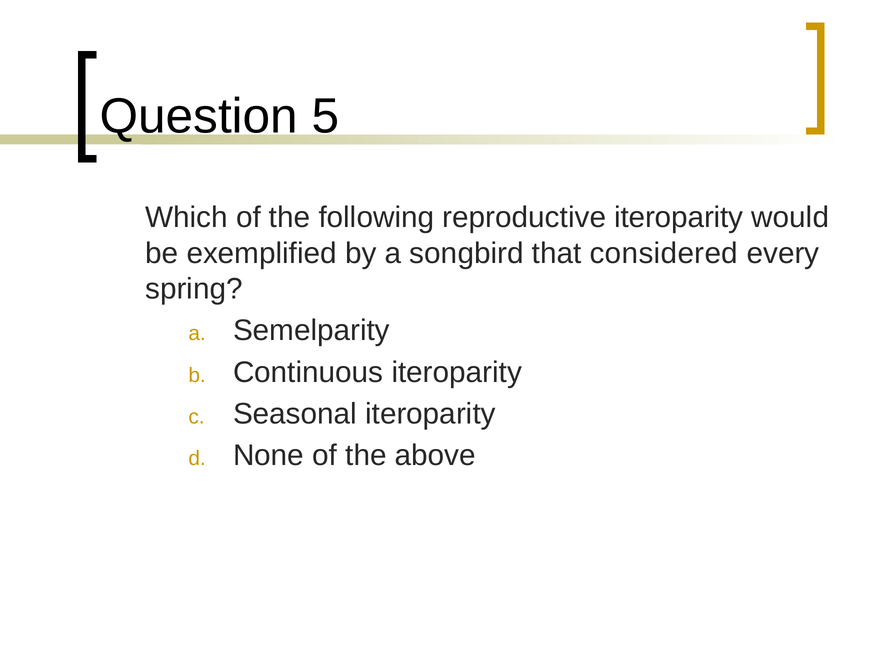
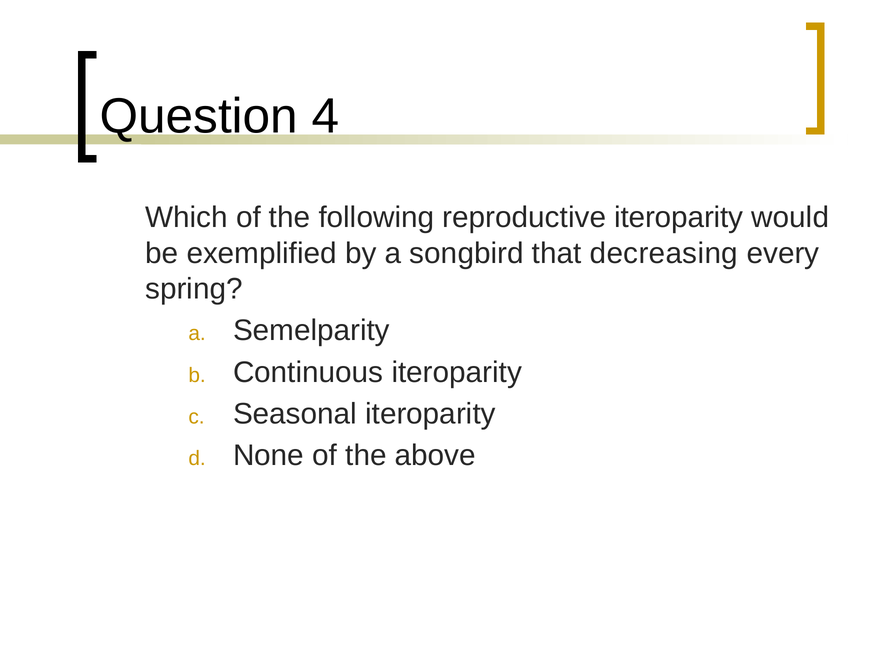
5: 5 -> 4
considered: considered -> decreasing
